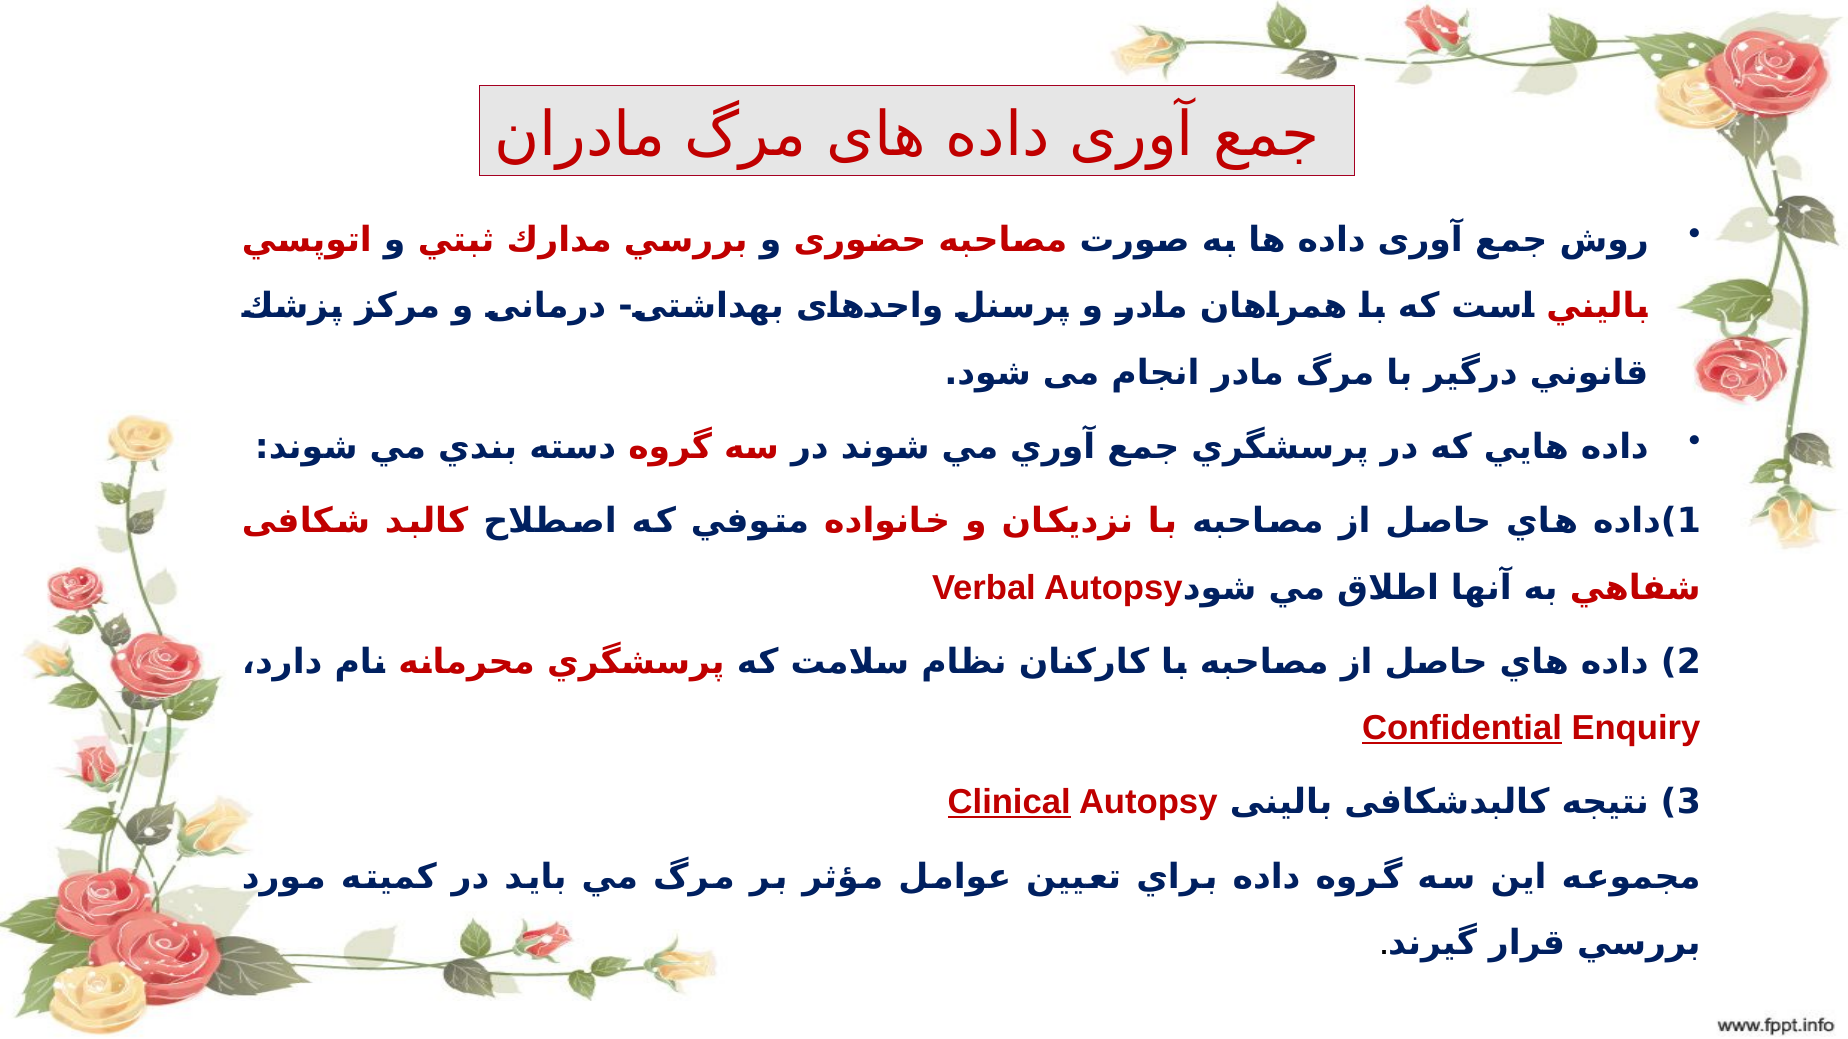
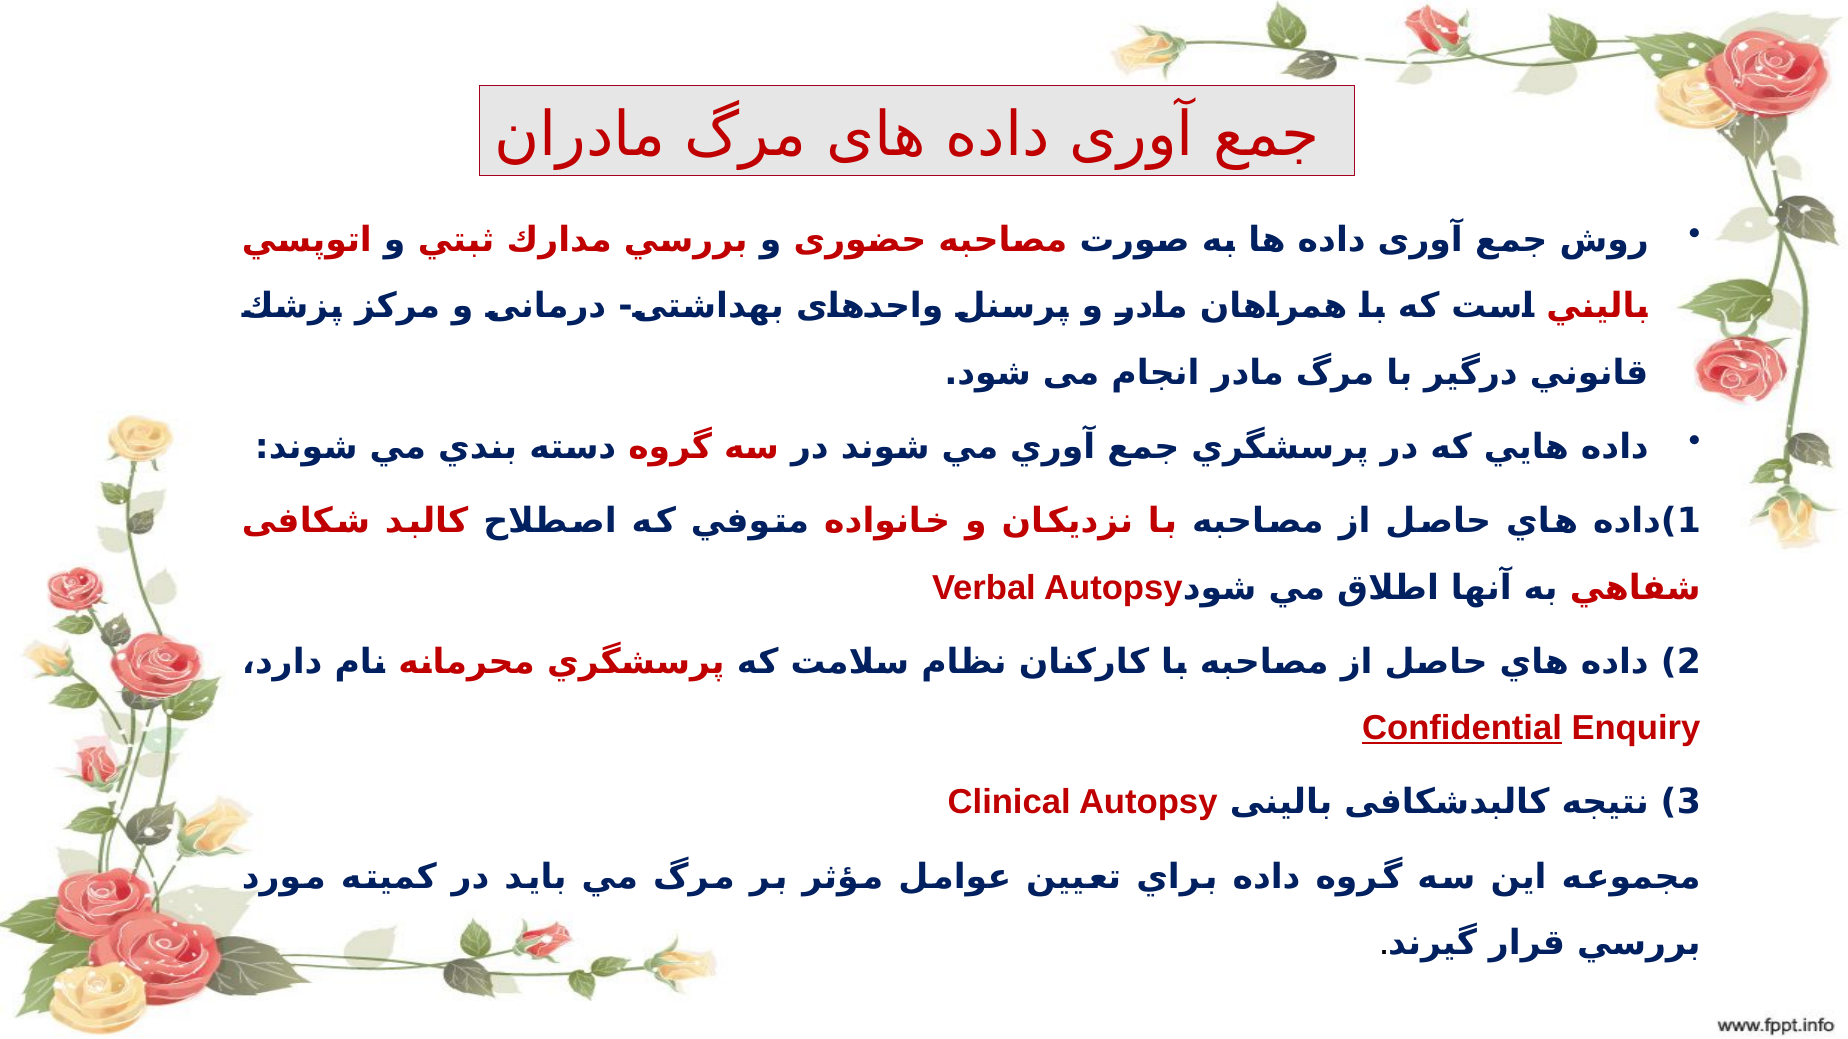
Clinical underline: present -> none
